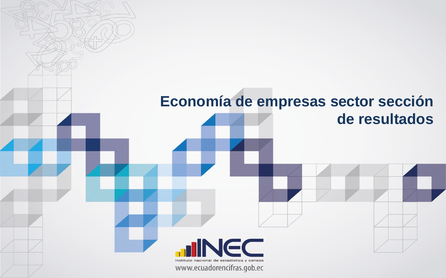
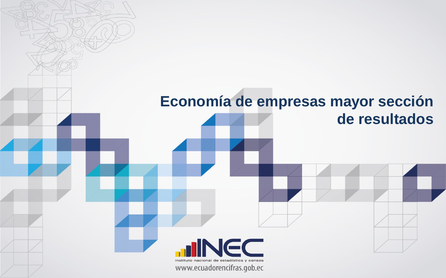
sector: sector -> mayor
